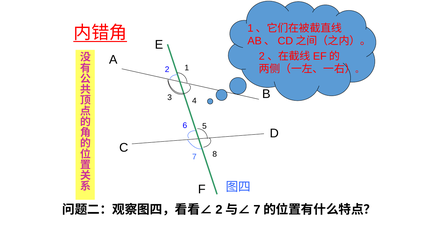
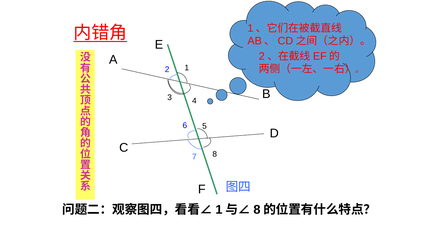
2 at (219, 210): 2 -> 1
7 at (257, 210): 7 -> 8
